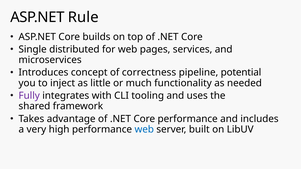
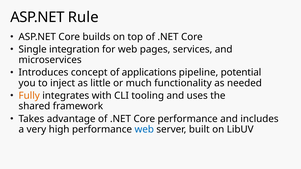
distributed: distributed -> integration
correctness: correctness -> applications
Fully colour: purple -> orange
